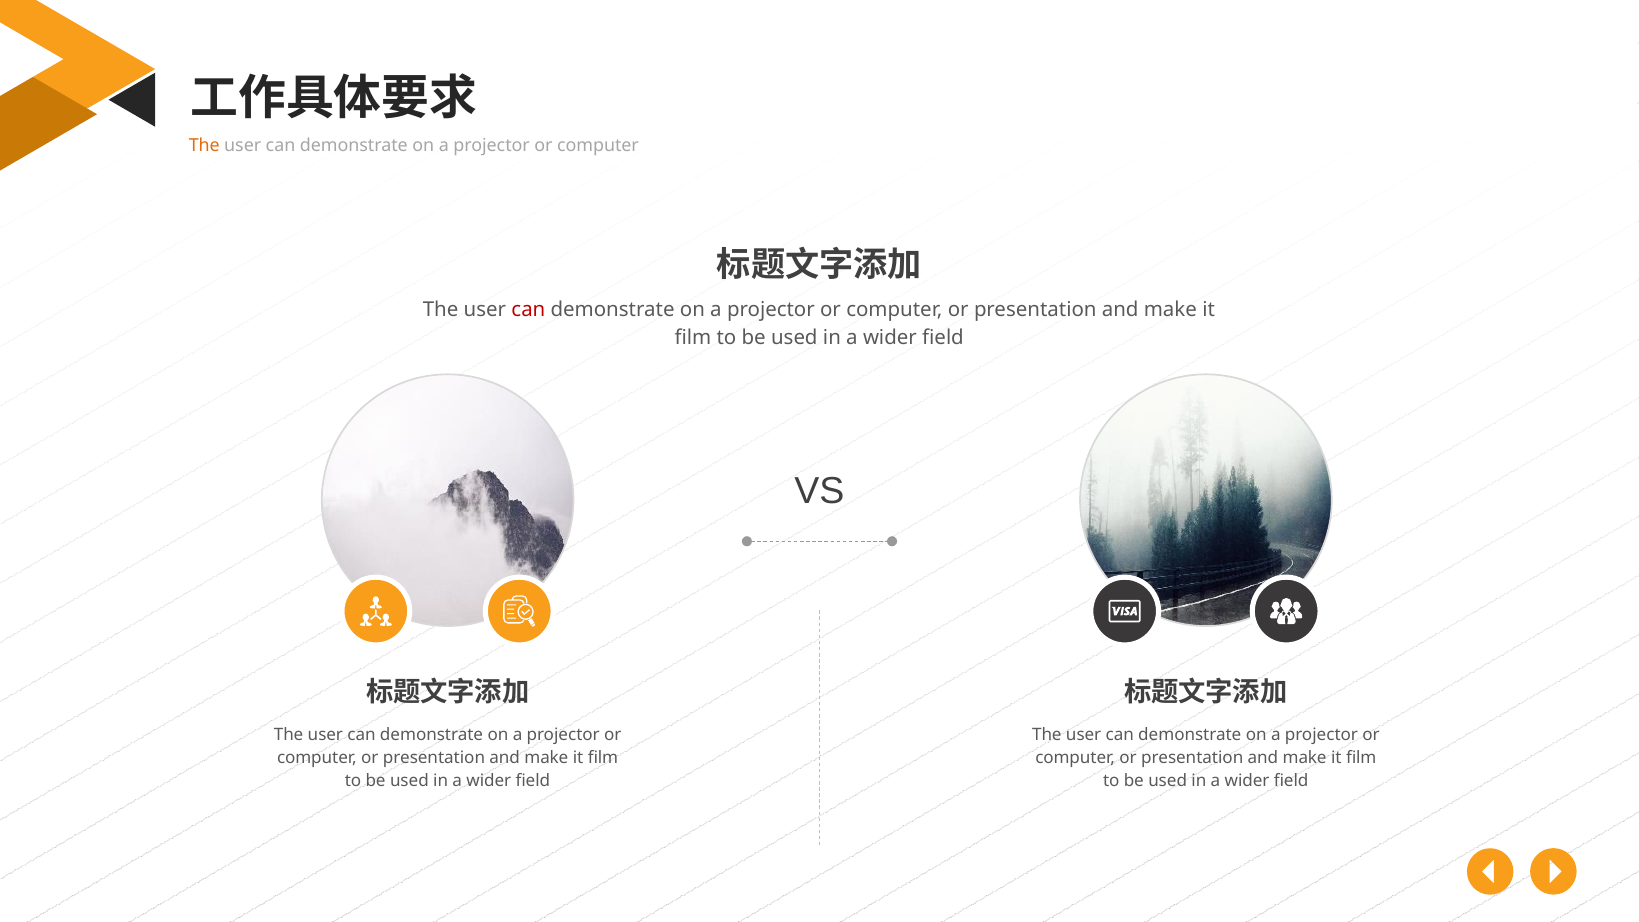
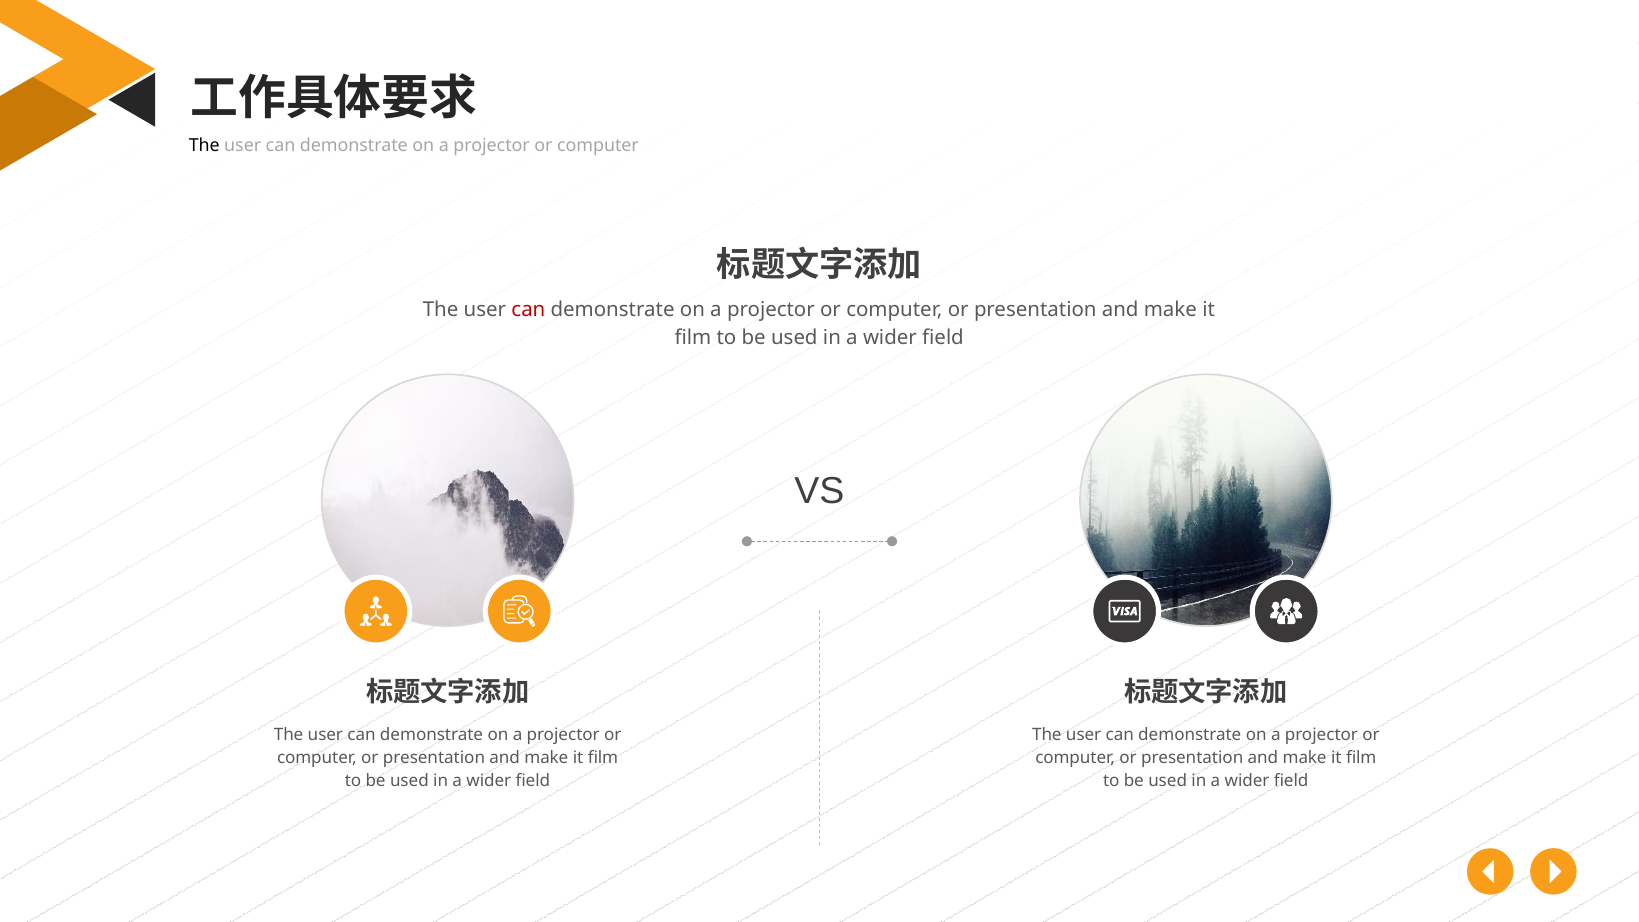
The at (204, 145) colour: orange -> black
